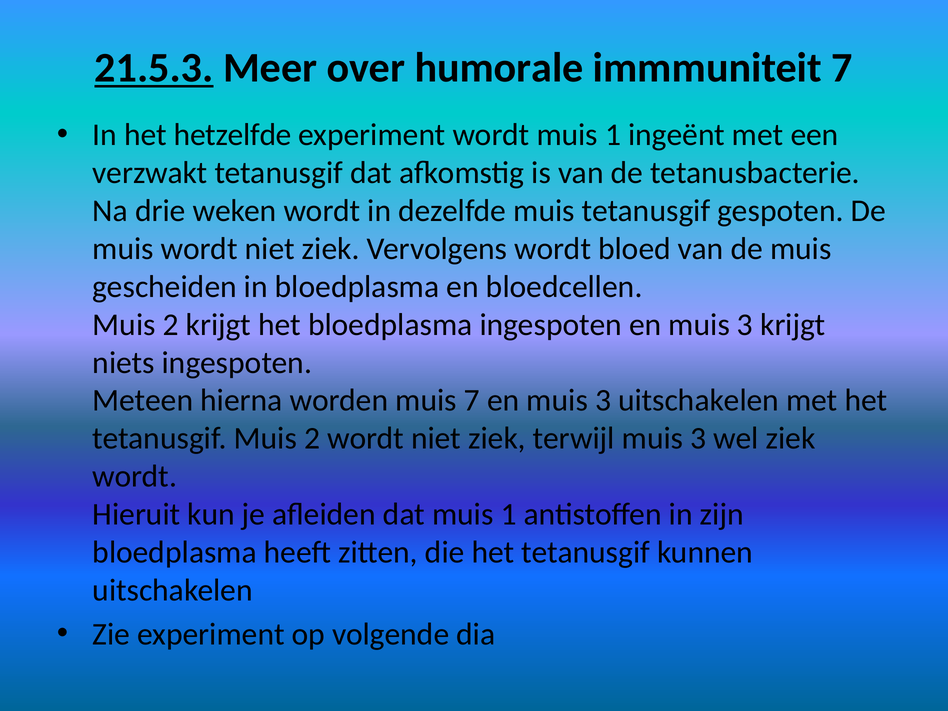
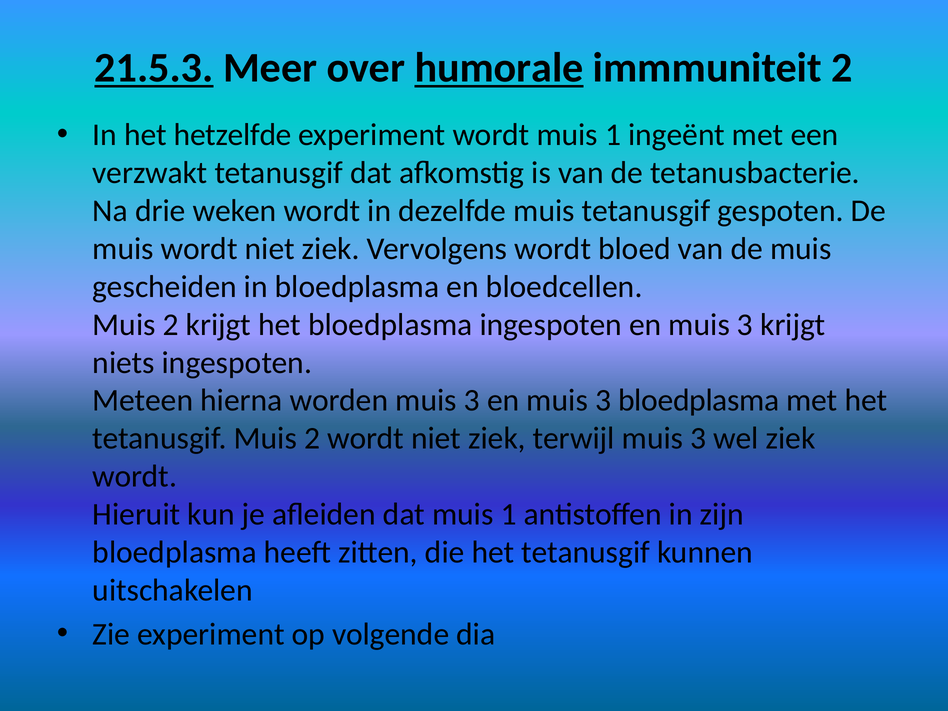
humorale underline: none -> present
immmuniteit 7: 7 -> 2
worden muis 7: 7 -> 3
3 uitschakelen: uitschakelen -> bloedplasma
